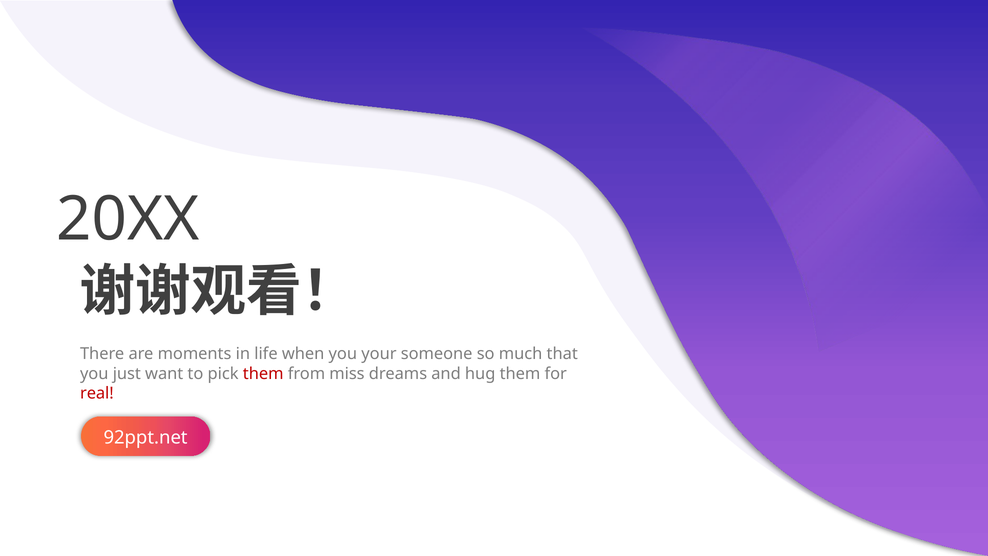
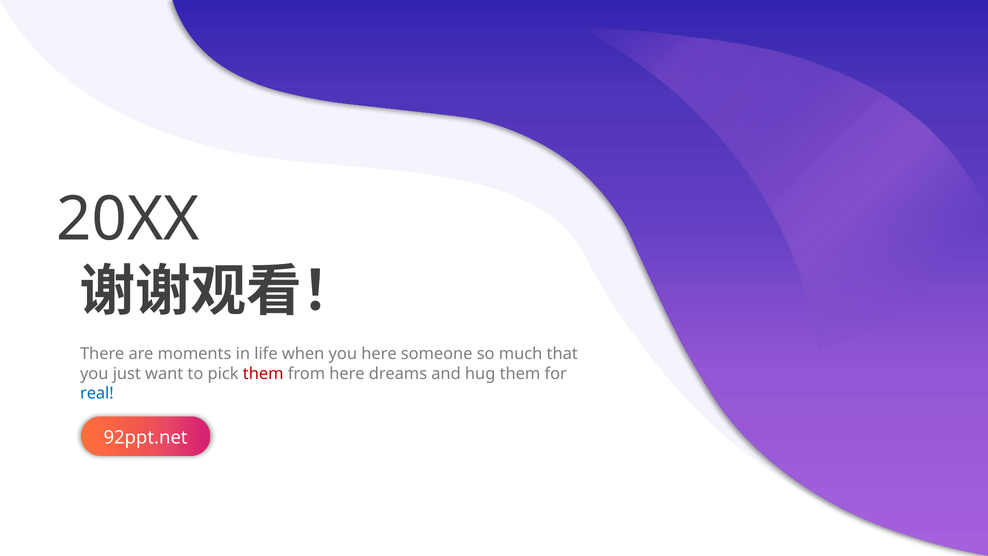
you your: your -> here
from miss: miss -> here
real colour: red -> blue
